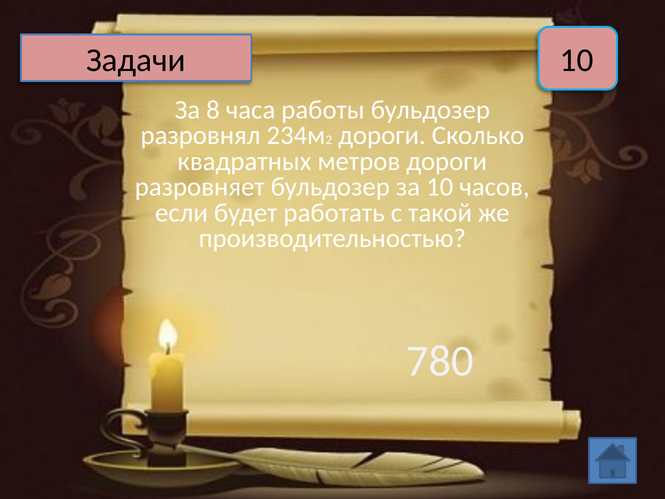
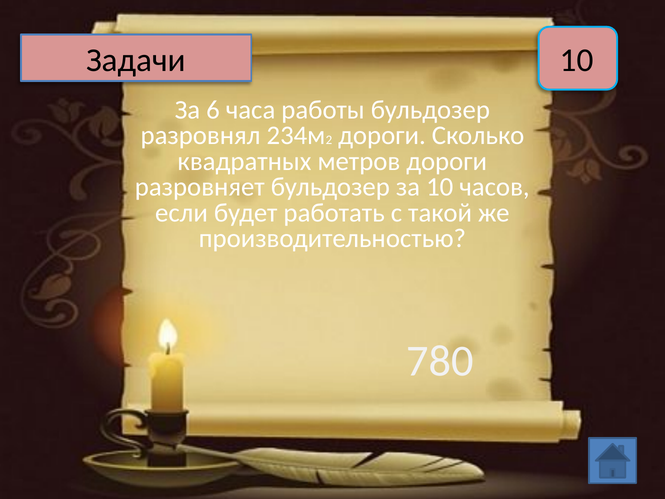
8: 8 -> 6
